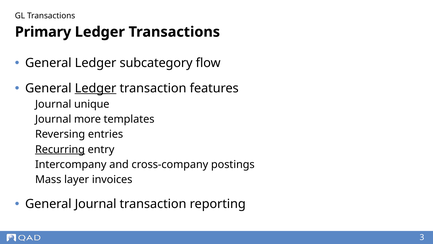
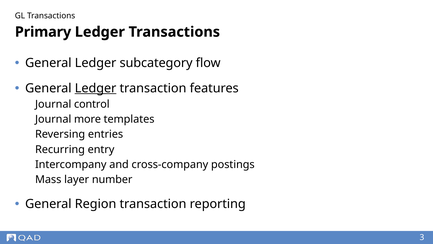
unique: unique -> control
Recurring underline: present -> none
invoices: invoices -> number
General Journal: Journal -> Region
